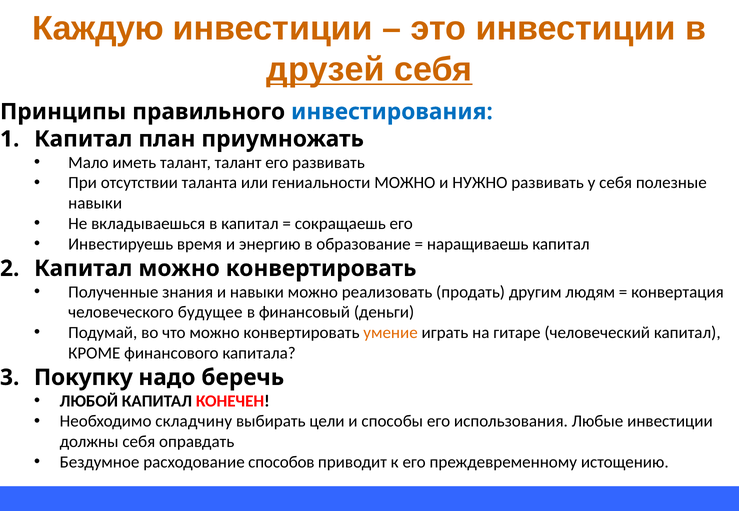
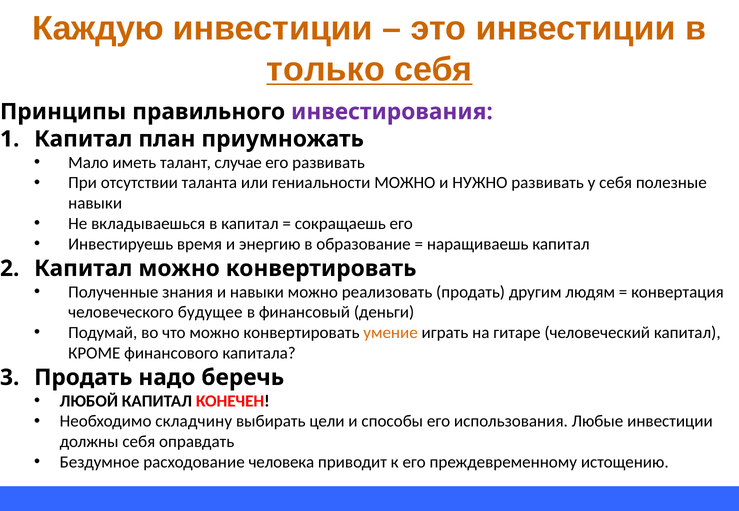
друзей: друзей -> только
инвестирования colour: blue -> purple
талант талант: талант -> случае
Покупку at (83, 378): Покупку -> Продать
способов: способов -> человека
